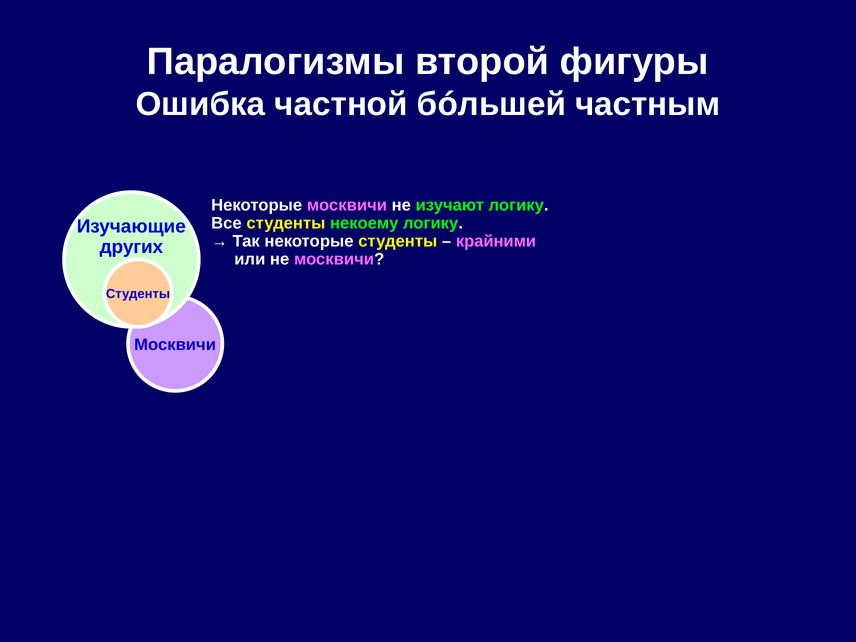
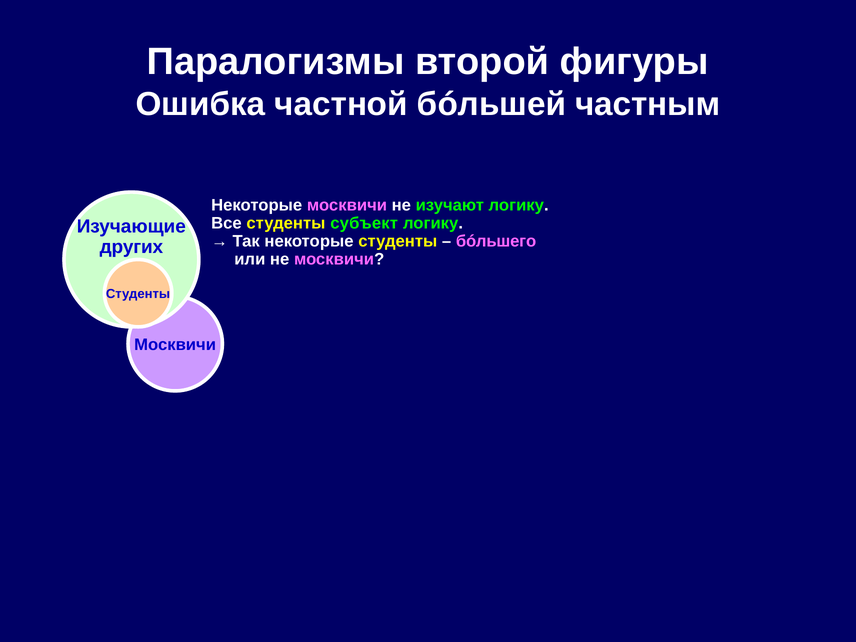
некоему: некоему -> субъект
крайними: крайними -> бóльшего
